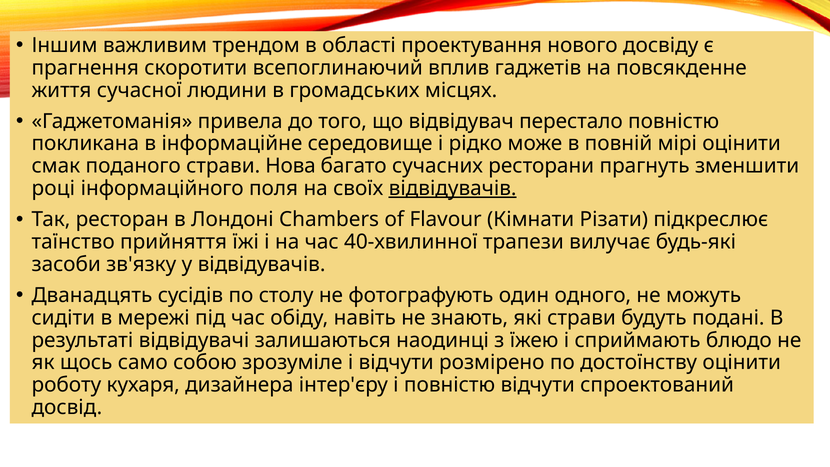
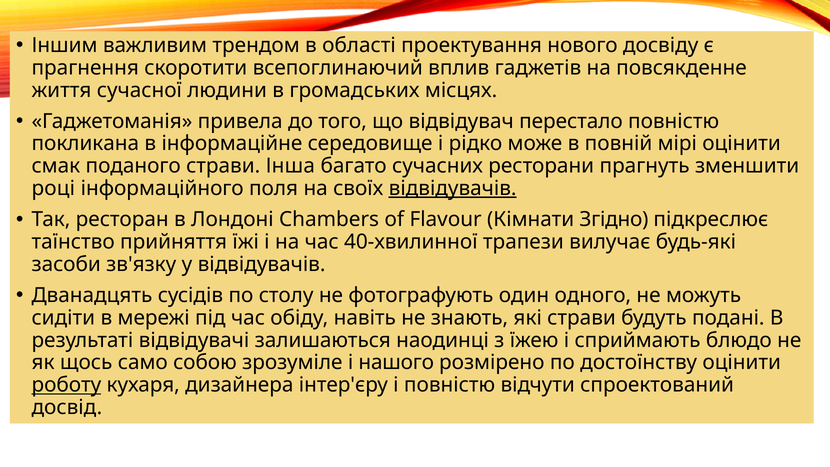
Нова: Нова -> Інша
Різати: Різати -> Згідно
і відчути: відчути -> нашого
роботу underline: none -> present
